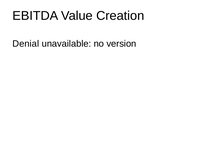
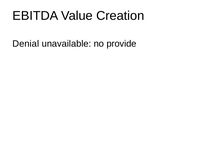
version: version -> provide
